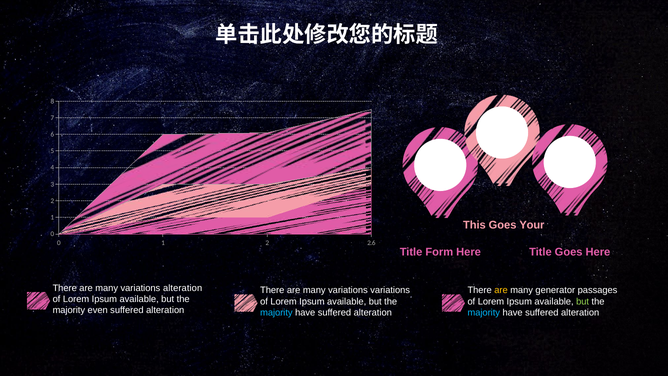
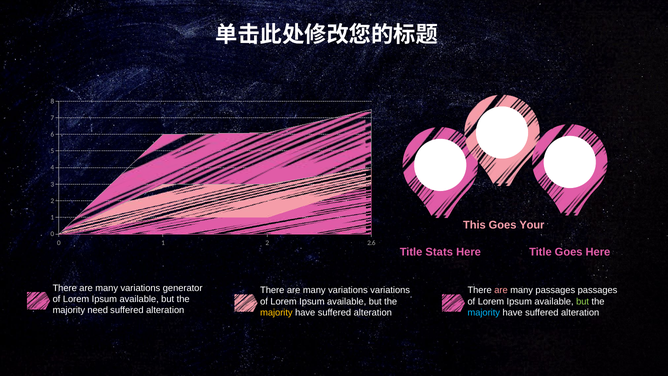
Form: Form -> Stats
variations alteration: alteration -> generator
are at (501, 290) colour: yellow -> pink
many generator: generator -> passages
even: even -> need
majority at (276, 312) colour: light blue -> yellow
